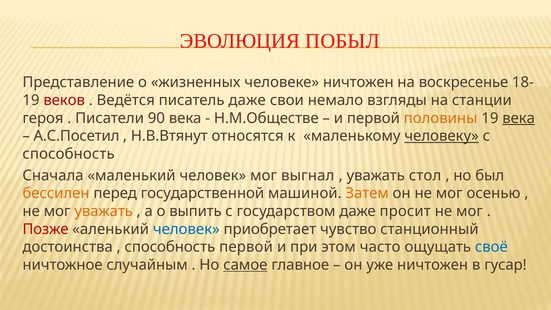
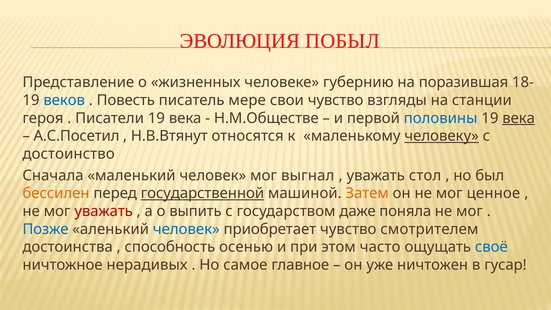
человеке ничтожен: ничтожен -> губернию
воскресенье: воскресенье -> поразившая
веков colour: red -> blue
Ведётся: Ведётся -> Повесть
писатель даже: даже -> мере
свои немало: немало -> чувство
Писатели 90: 90 -> 19
половины colour: orange -> blue
способность at (69, 154): способность -> достоинство
государственной underline: none -> present
осенью: осенью -> ценное
уважать at (104, 211) colour: orange -> red
просит: просит -> поняла
Позже colour: red -> blue
станционный: станционный -> смотрителем
способность первой: первой -> осенью
случайным: случайным -> нерадивых
самое underline: present -> none
